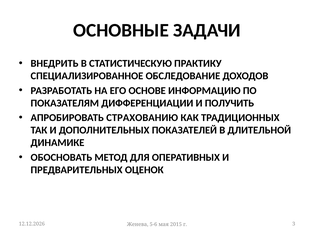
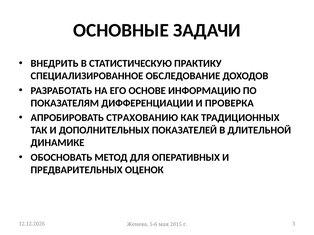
ПОЛУЧИТЬ: ПОЛУЧИТЬ -> ПРОВЕРКА
